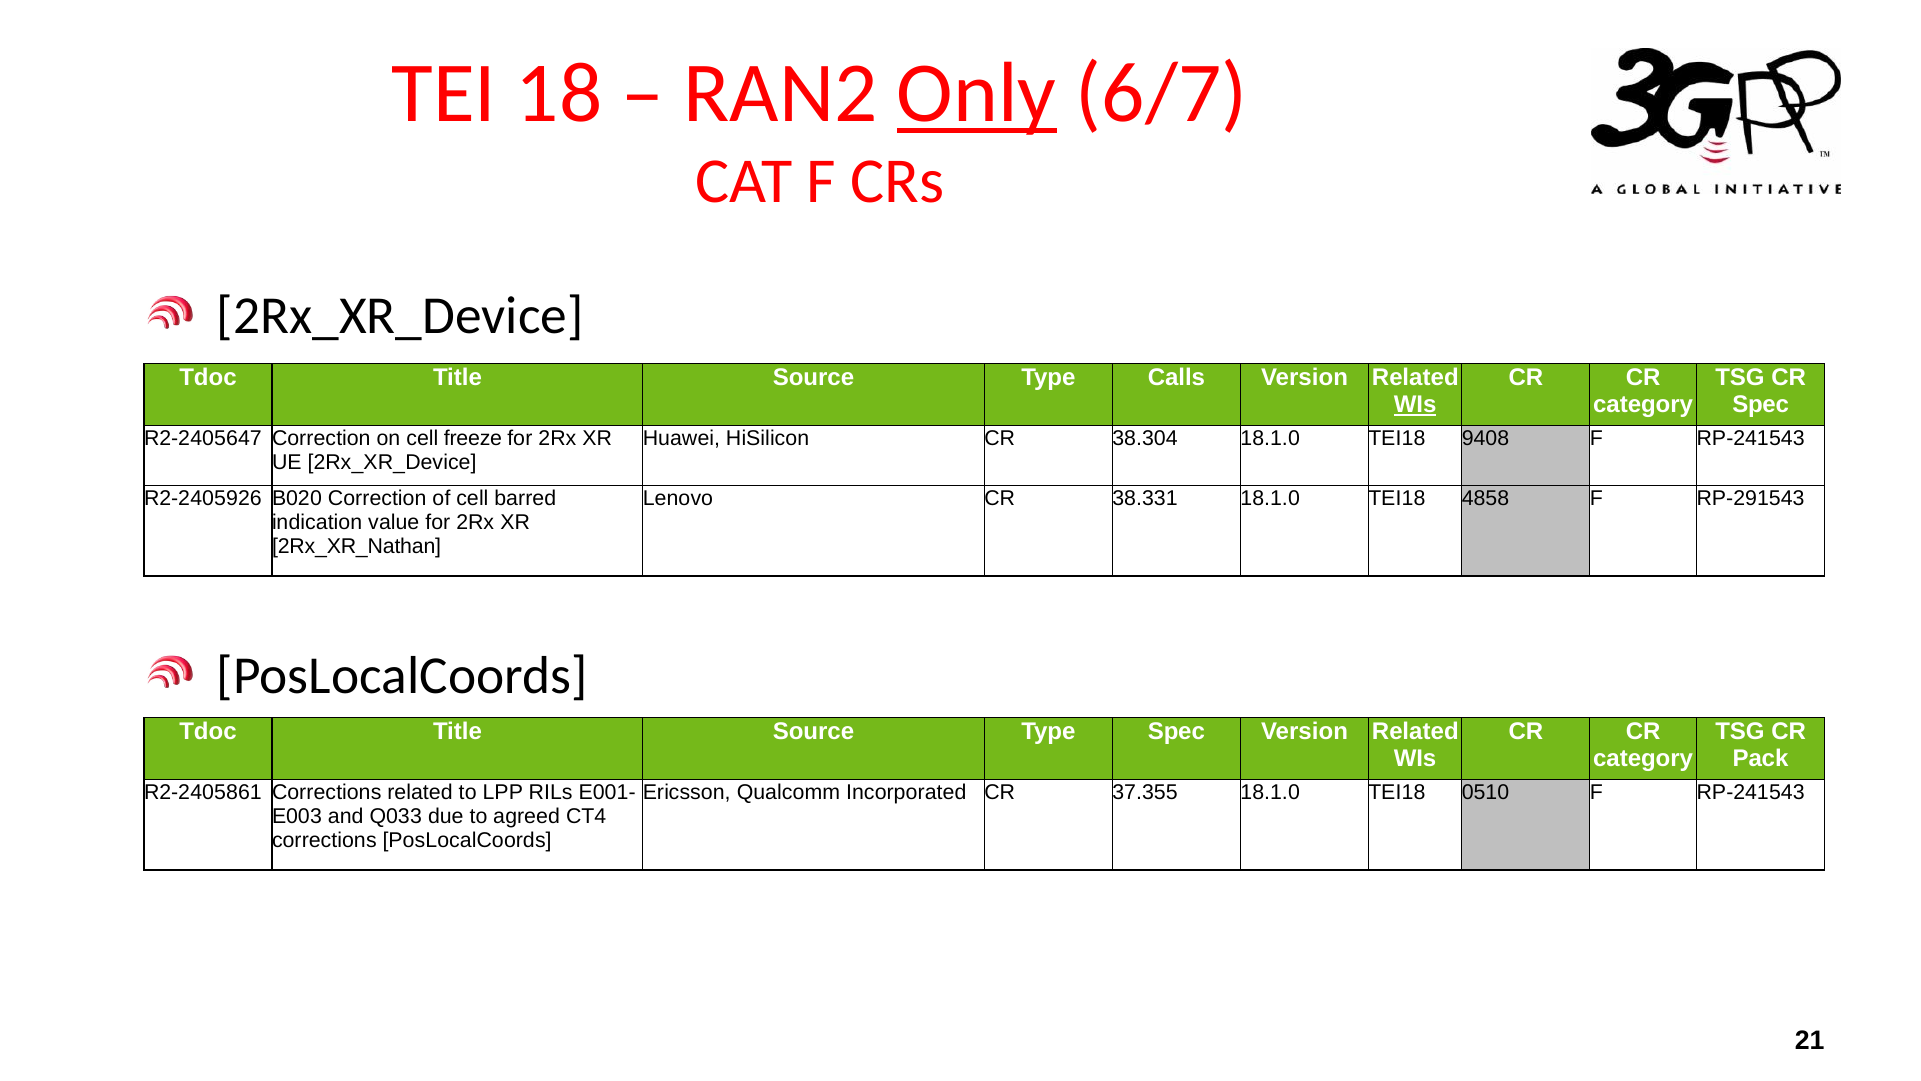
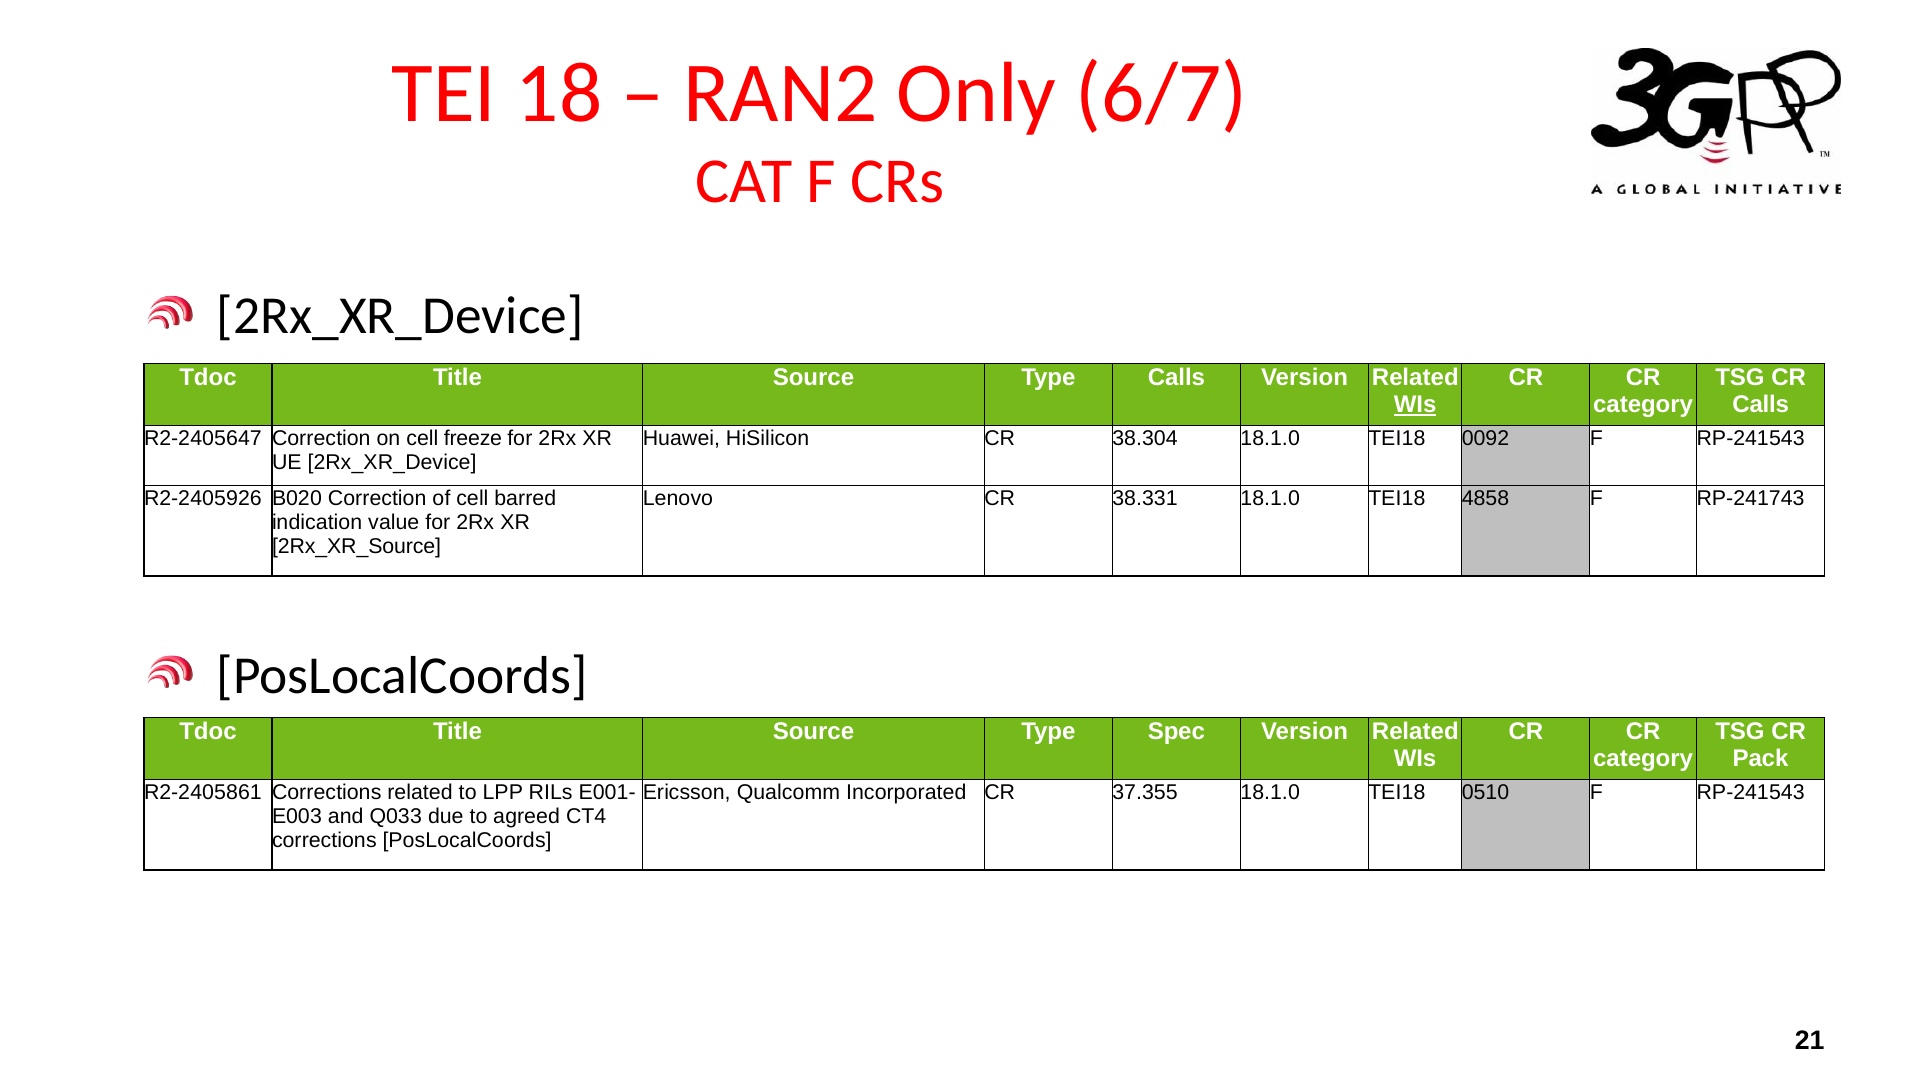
Only underline: present -> none
Spec at (1761, 404): Spec -> Calls
9408: 9408 -> 0092
RP-291543: RP-291543 -> RP-241743
2Rx_XR_Nathan: 2Rx_XR_Nathan -> 2Rx_XR_Source
